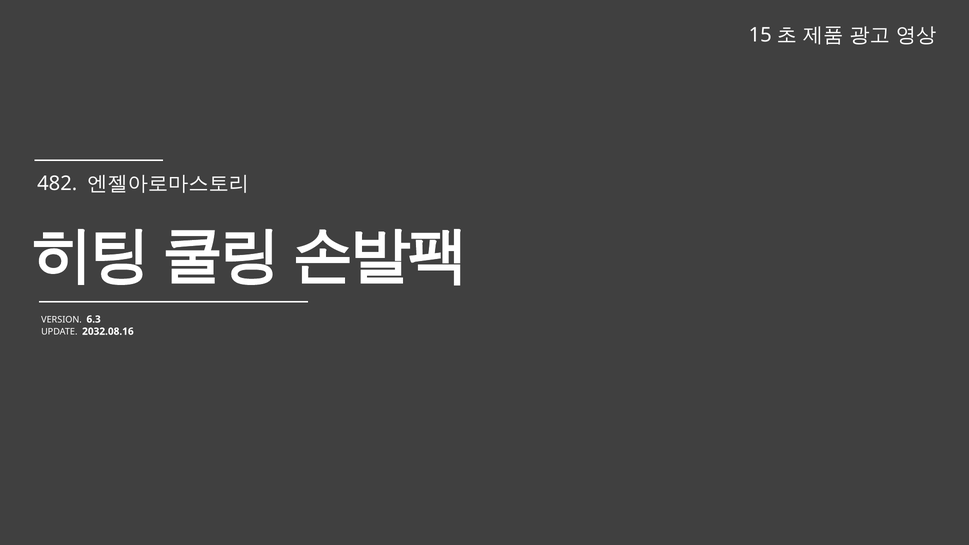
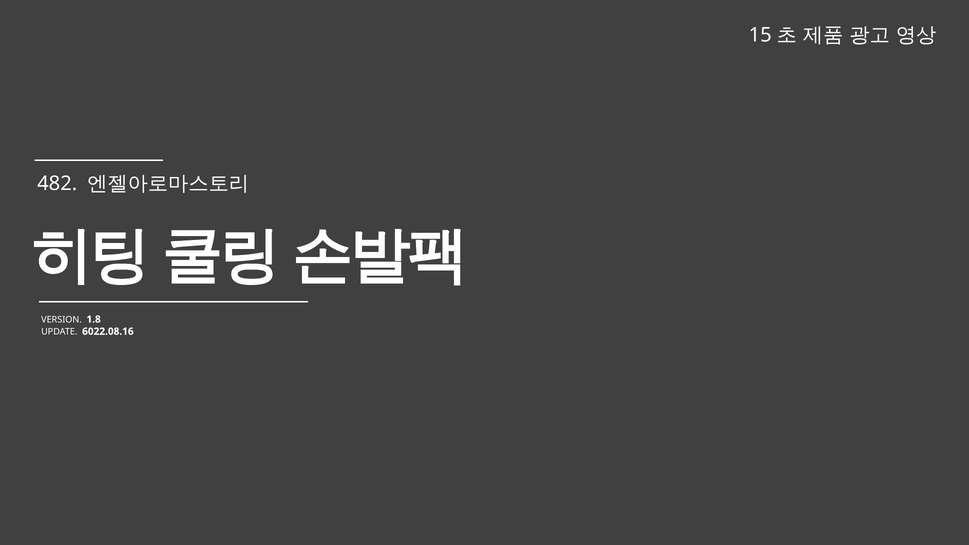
6.3: 6.3 -> 1.8
2032.08.16: 2032.08.16 -> 6022.08.16
